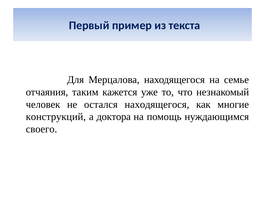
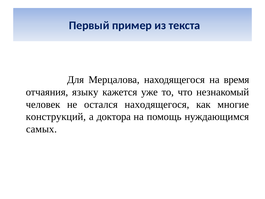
семье: семье -> время
таким: таким -> языку
своего: своего -> самых
